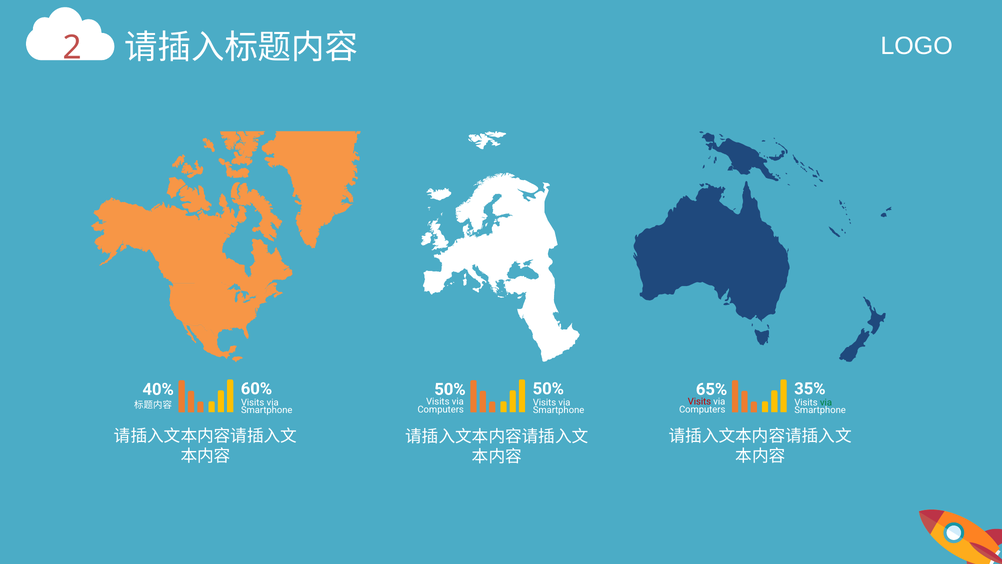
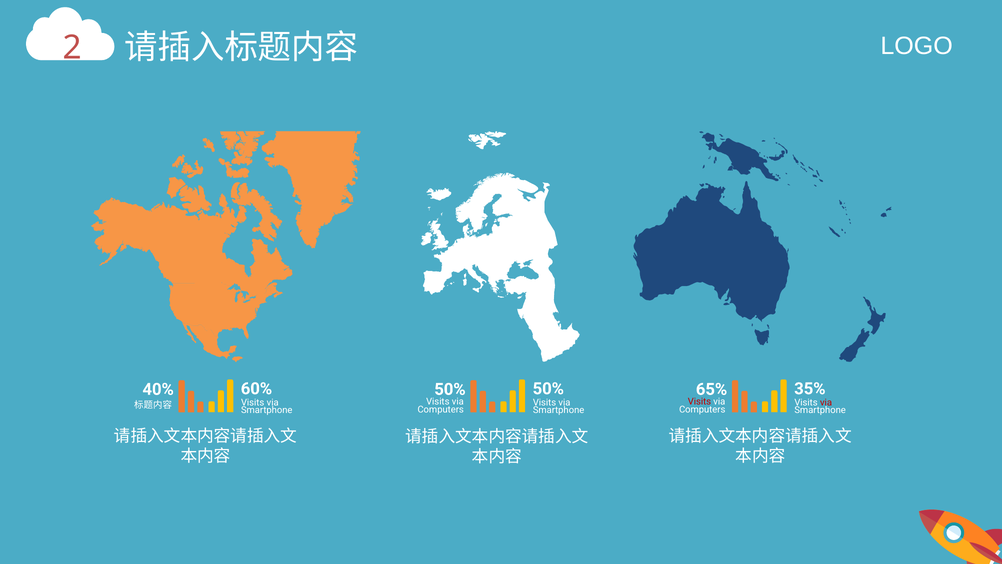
via at (826, 402) colour: green -> red
